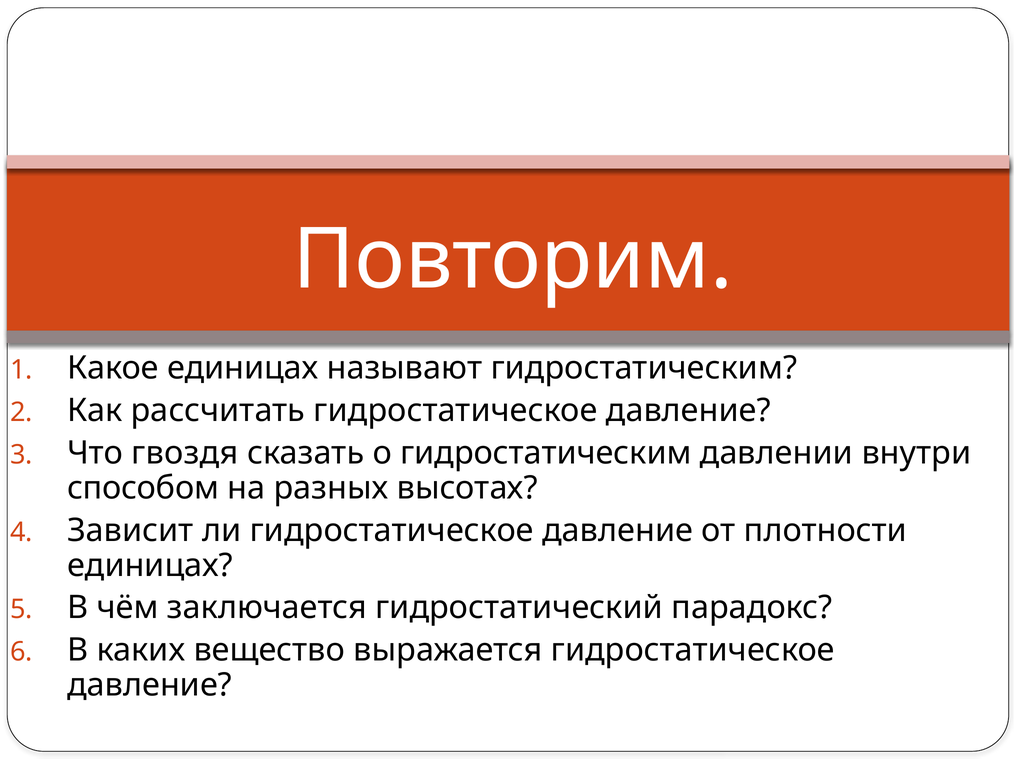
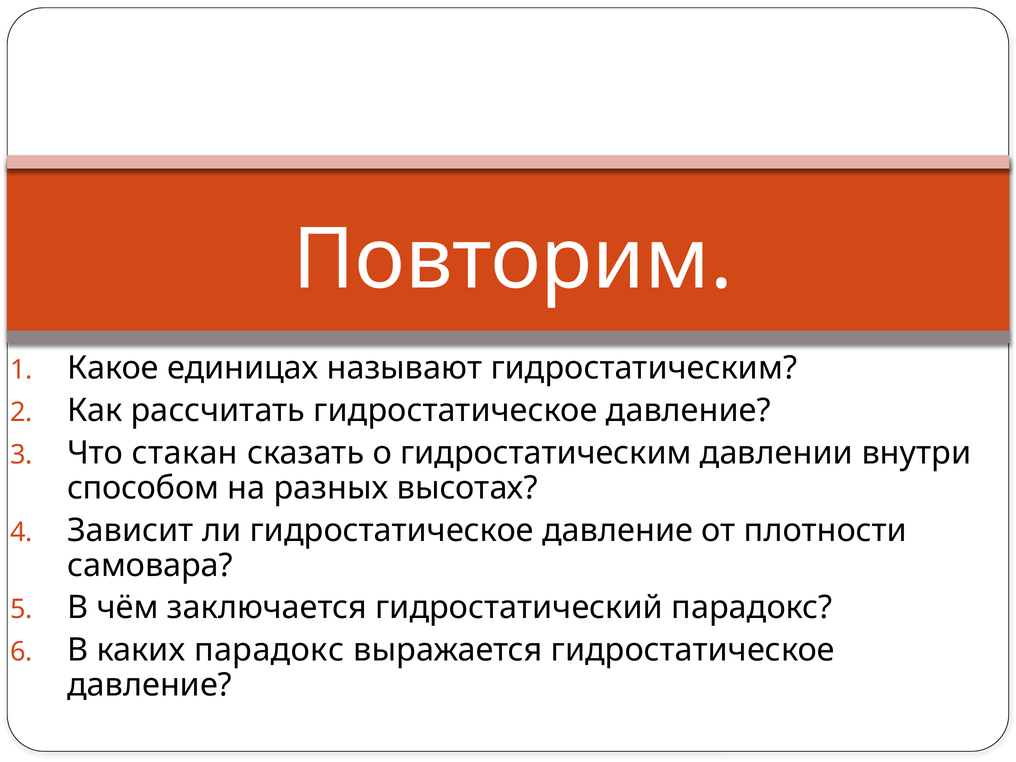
гвоздя: гвоздя -> стакан
единицах at (150, 565): единицах -> самовара
каких вещество: вещество -> парадокс
